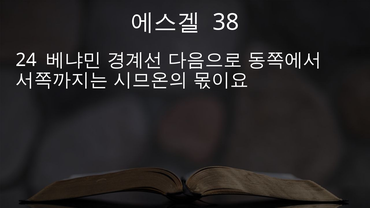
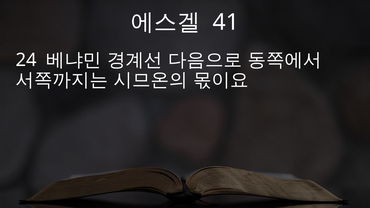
38: 38 -> 41
